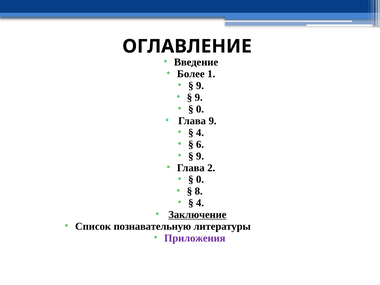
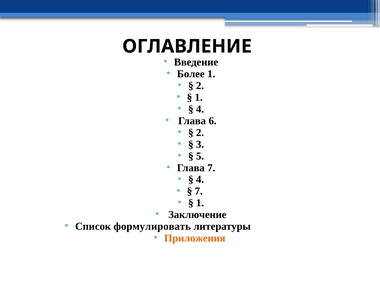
9 at (200, 86): 9 -> 2
9 at (199, 97): 9 -> 1
0 at (200, 109): 0 -> 4
Глава 9: 9 -> 6
4 at (200, 133): 4 -> 2
6: 6 -> 3
9 at (200, 156): 9 -> 5
Глава 2: 2 -> 7
0 at (200, 179): 0 -> 4
8 at (199, 191): 8 -> 7
4 at (200, 203): 4 -> 1
Заключение underline: present -> none
познавательную: познавательную -> формулировать
Приложения colour: purple -> orange
